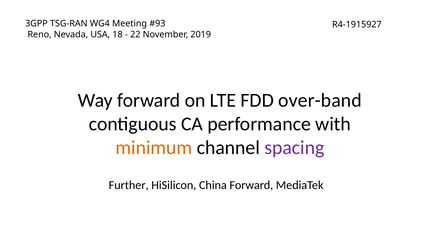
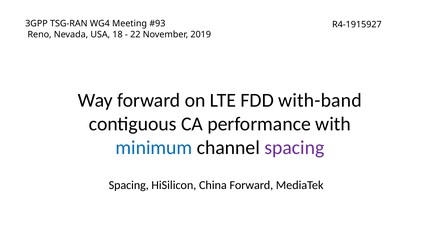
over-band: over-band -> with-band
minimum colour: orange -> blue
Further at (129, 185): Further -> Spacing
